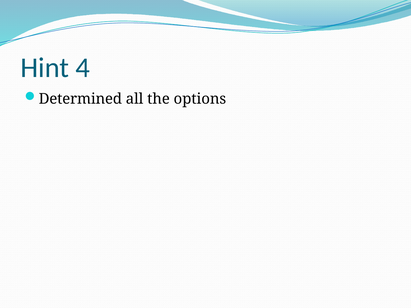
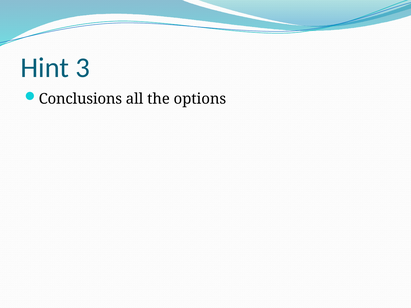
4: 4 -> 3
Determined: Determined -> Conclusions
